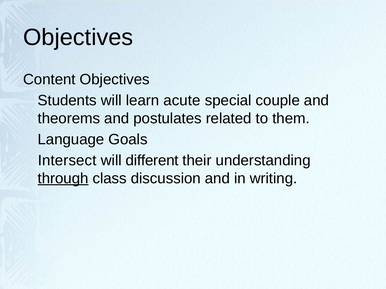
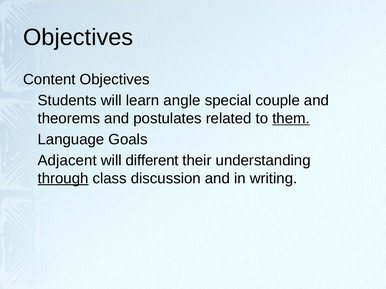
acute: acute -> angle
them underline: none -> present
Intersect: Intersect -> Adjacent
